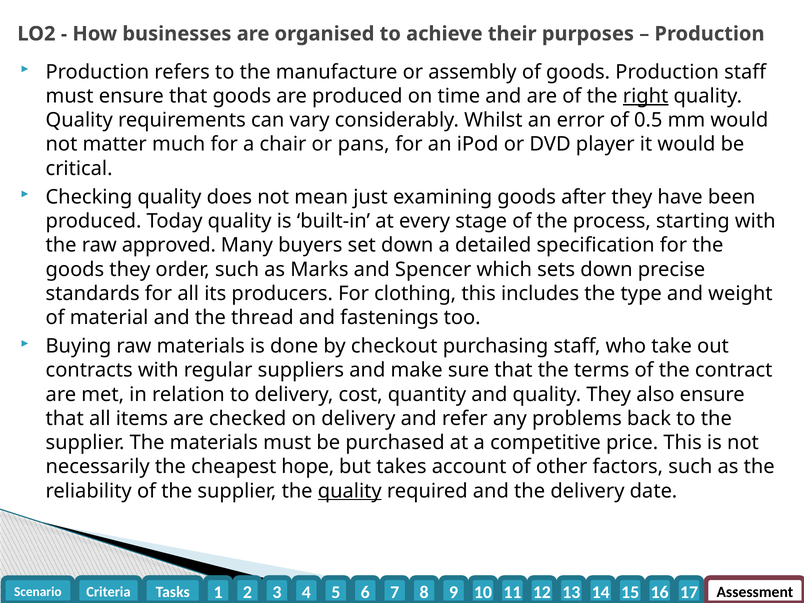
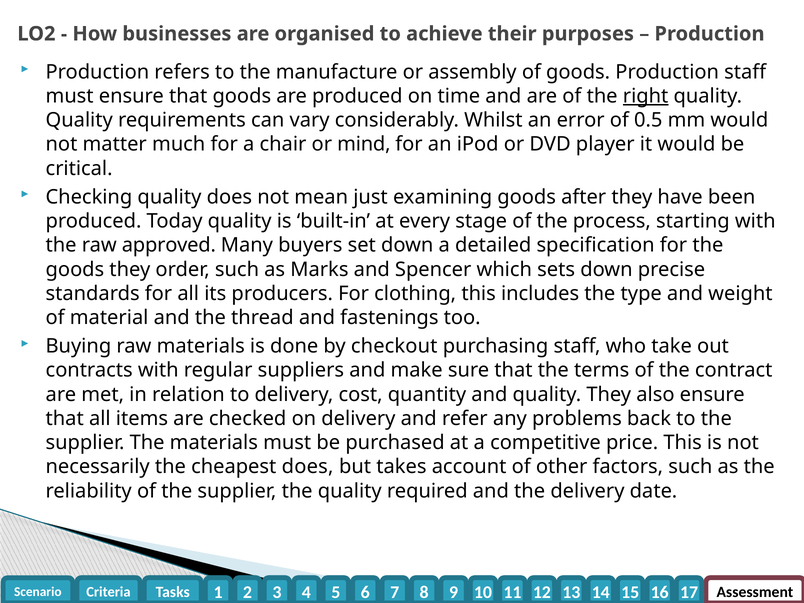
pans: pans -> mind
cheapest hope: hope -> does
quality at (350, 491) underline: present -> none
